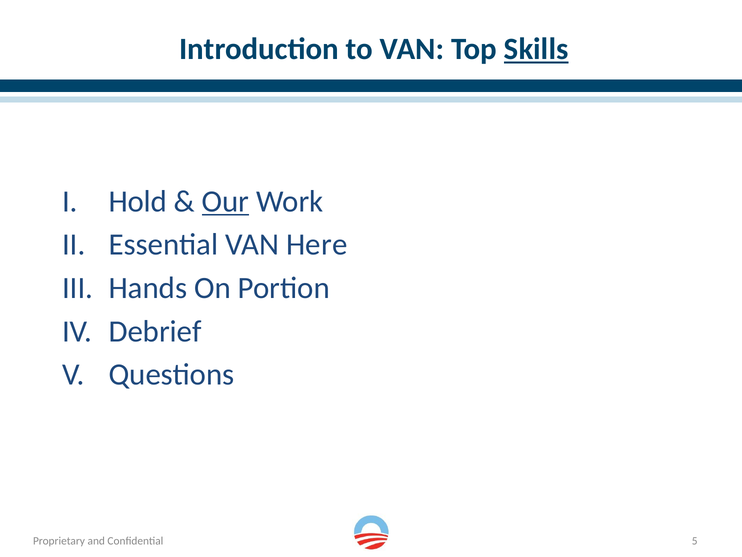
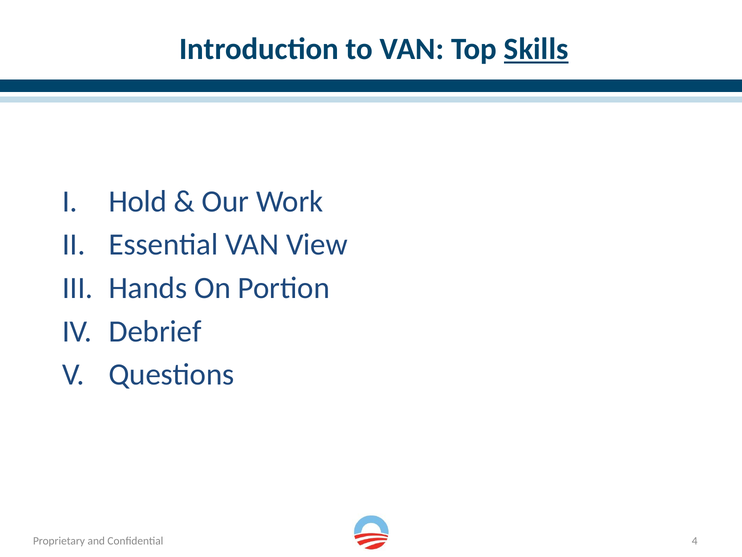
Our underline: present -> none
Here: Here -> View
5: 5 -> 4
